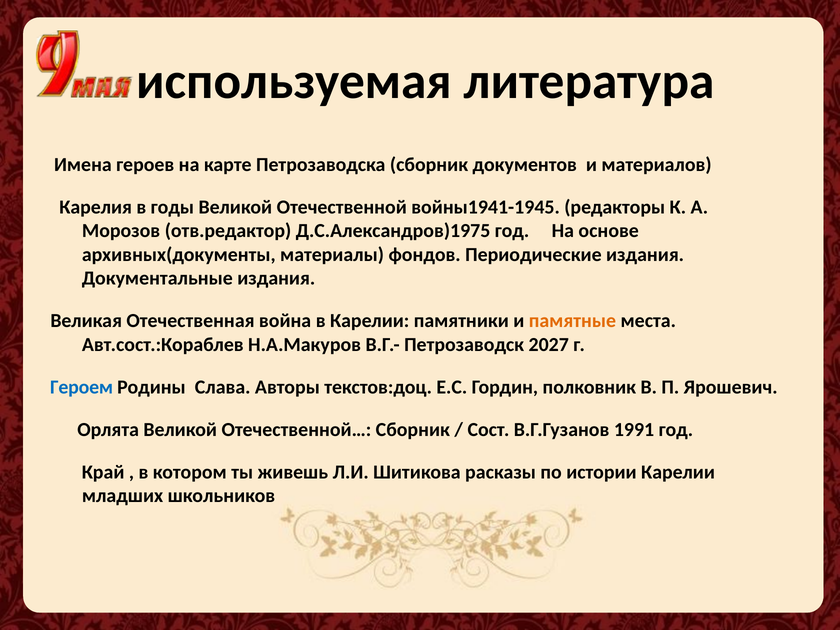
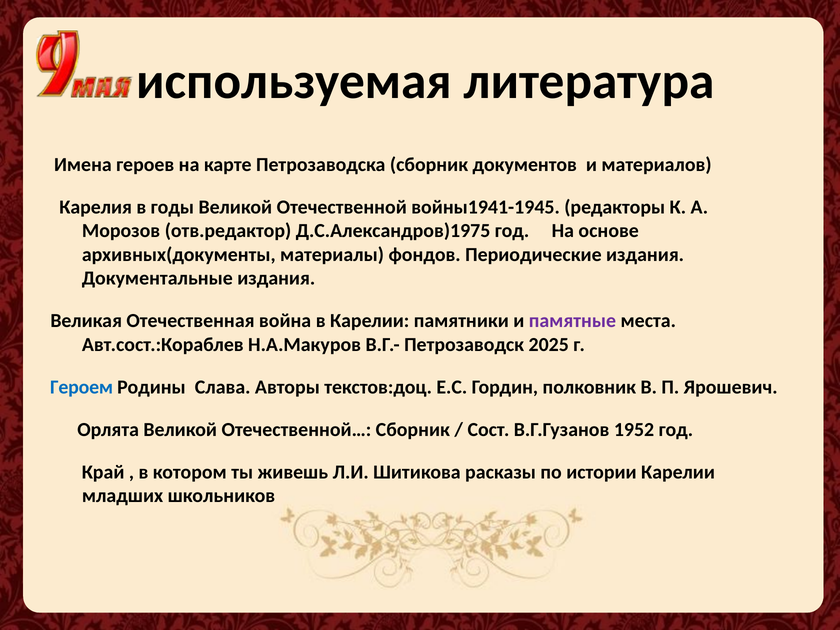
памятные colour: orange -> purple
2027: 2027 -> 2025
1991: 1991 -> 1952
